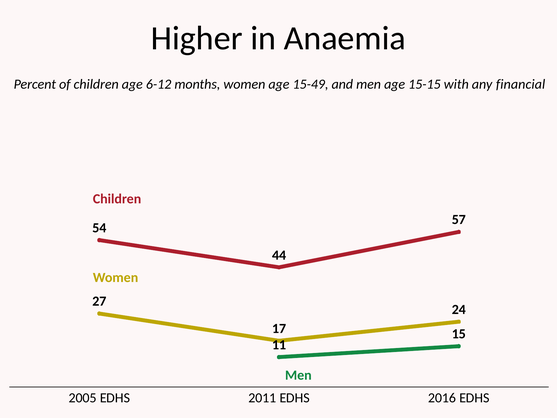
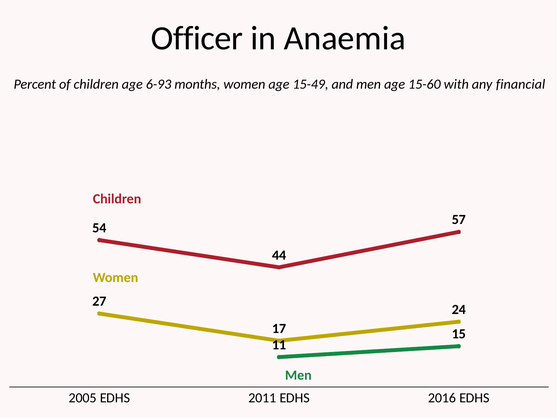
Higher: Higher -> Officer
6-12: 6-12 -> 6-93
15-15: 15-15 -> 15-60
